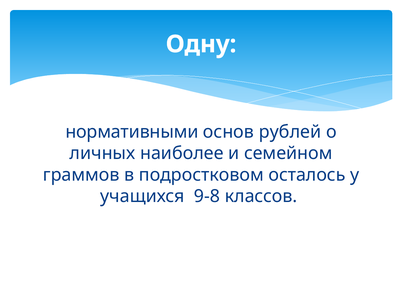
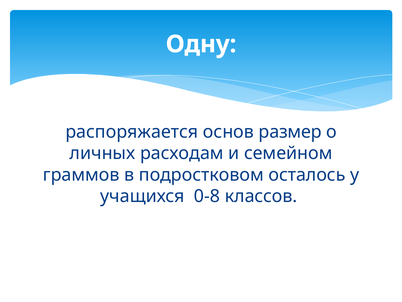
нормативными: нормативными -> распоряжается
рублей: рублей -> размер
наиболее: наиболее -> расходам
9-8: 9-8 -> 0-8
